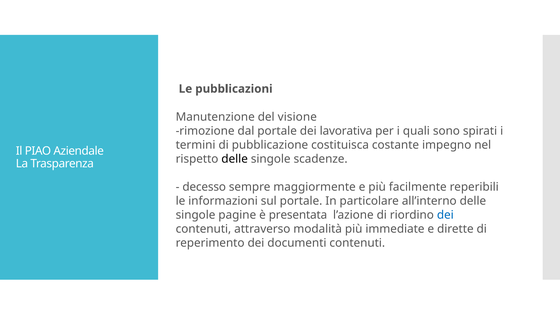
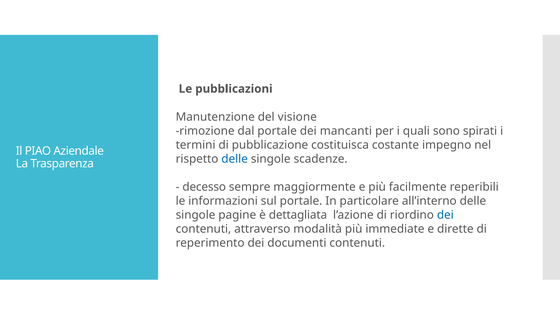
lavorativa: lavorativa -> mancanti
delle at (235, 159) colour: black -> blue
presentata: presentata -> dettagliata
